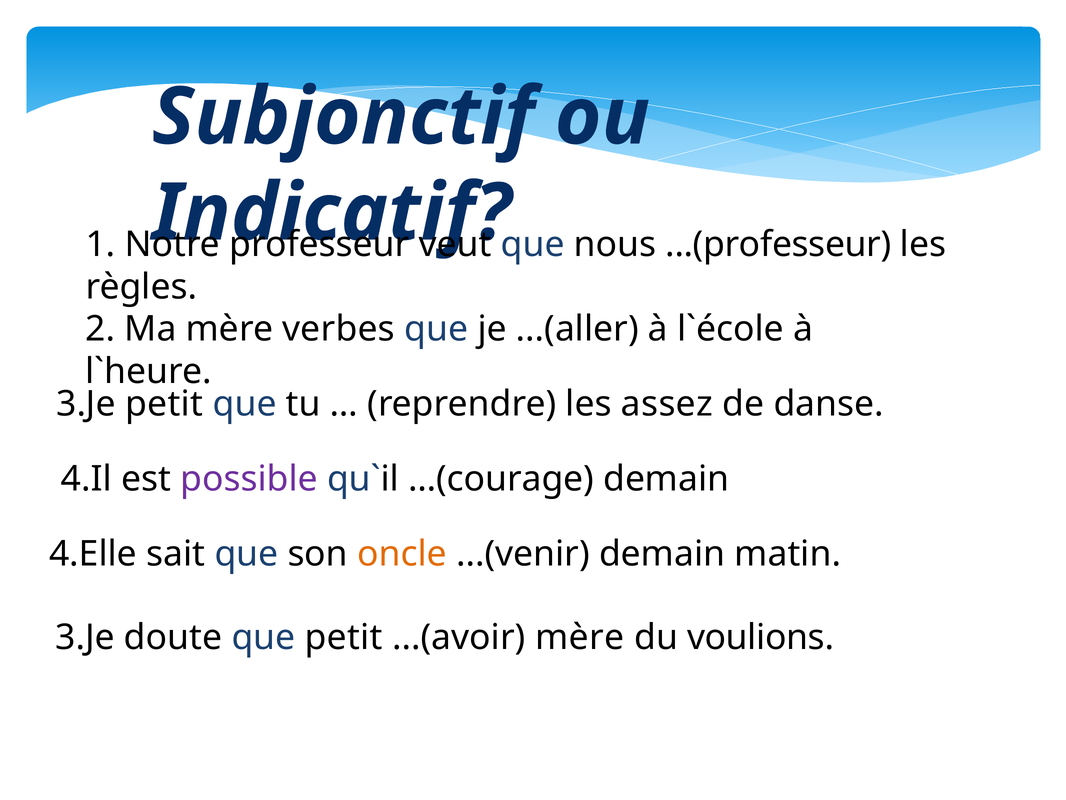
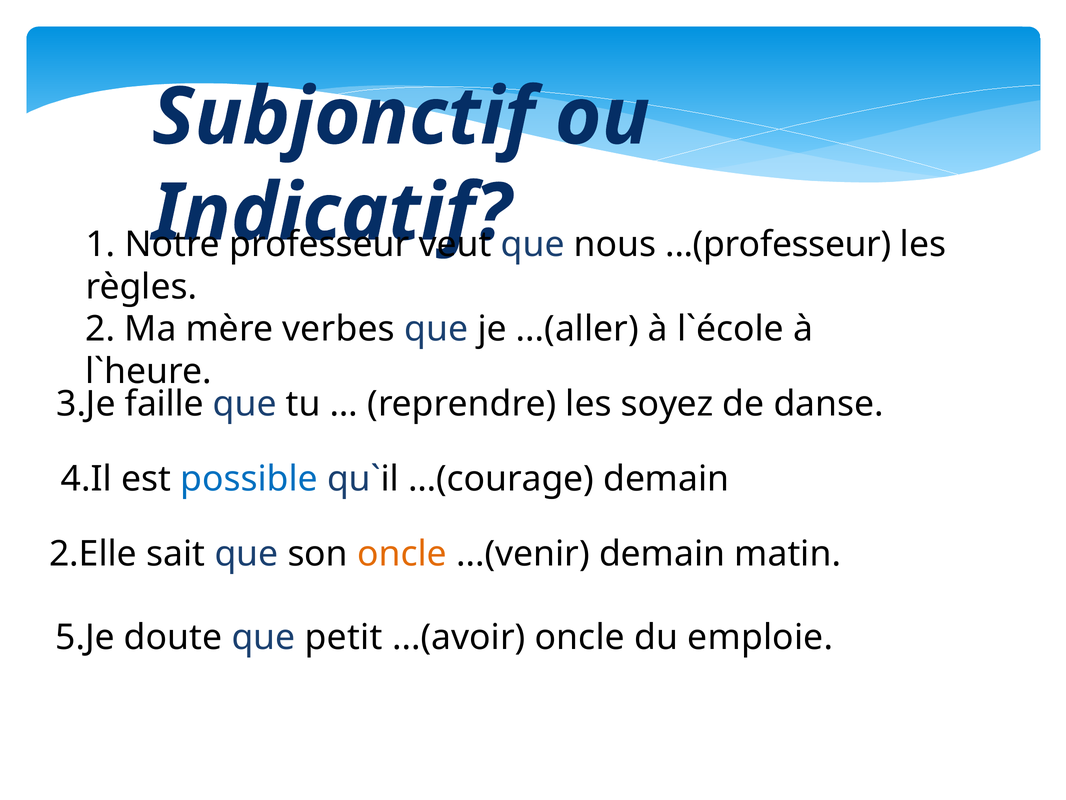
3.Je petit: petit -> faille
assez: assez -> soyez
possible colour: purple -> blue
4.Elle: 4.Elle -> 2.Elle
3.Je at (85, 637): 3.Je -> 5.Je
...(avoir mère: mère -> oncle
voulions: voulions -> emploie
